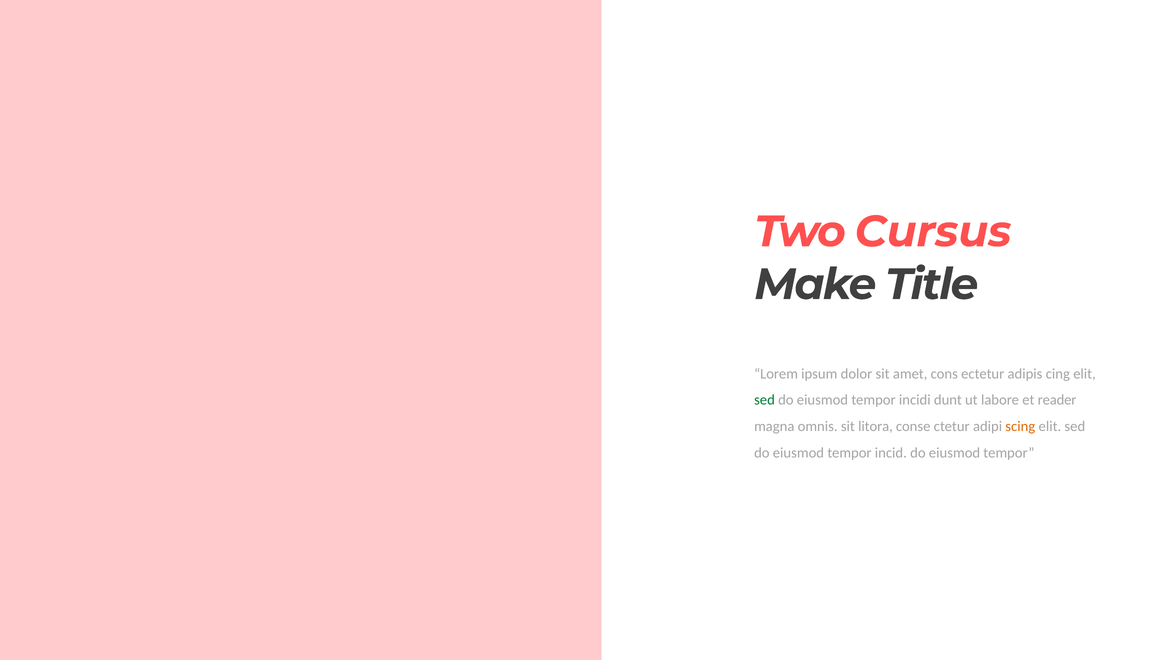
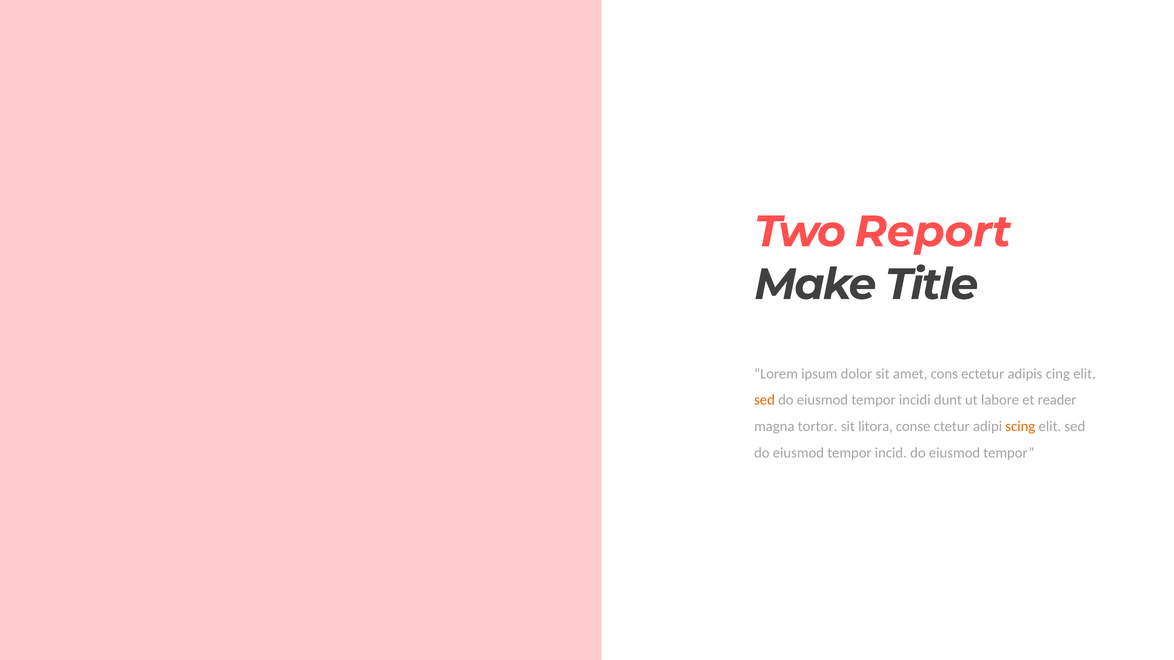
Cursus: Cursus -> Report
sed at (764, 400) colour: green -> orange
omnis: omnis -> tortor
